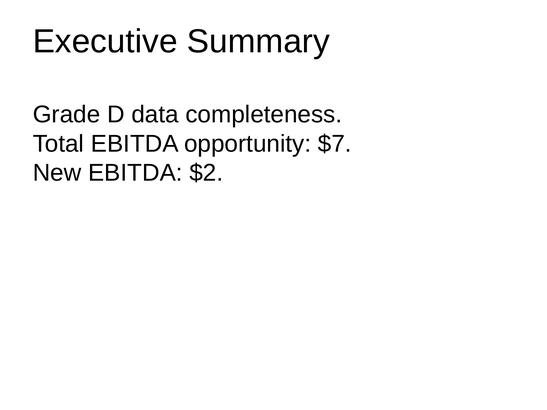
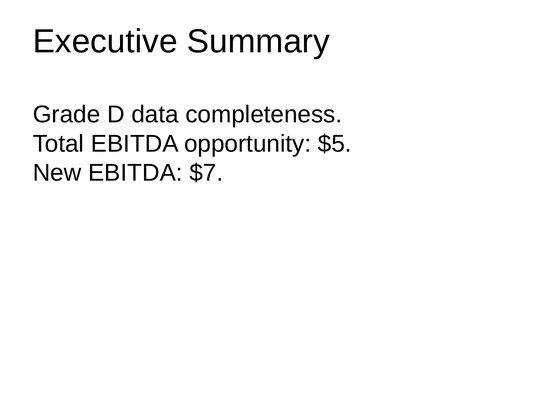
$7: $7 -> $5
$2: $2 -> $7
